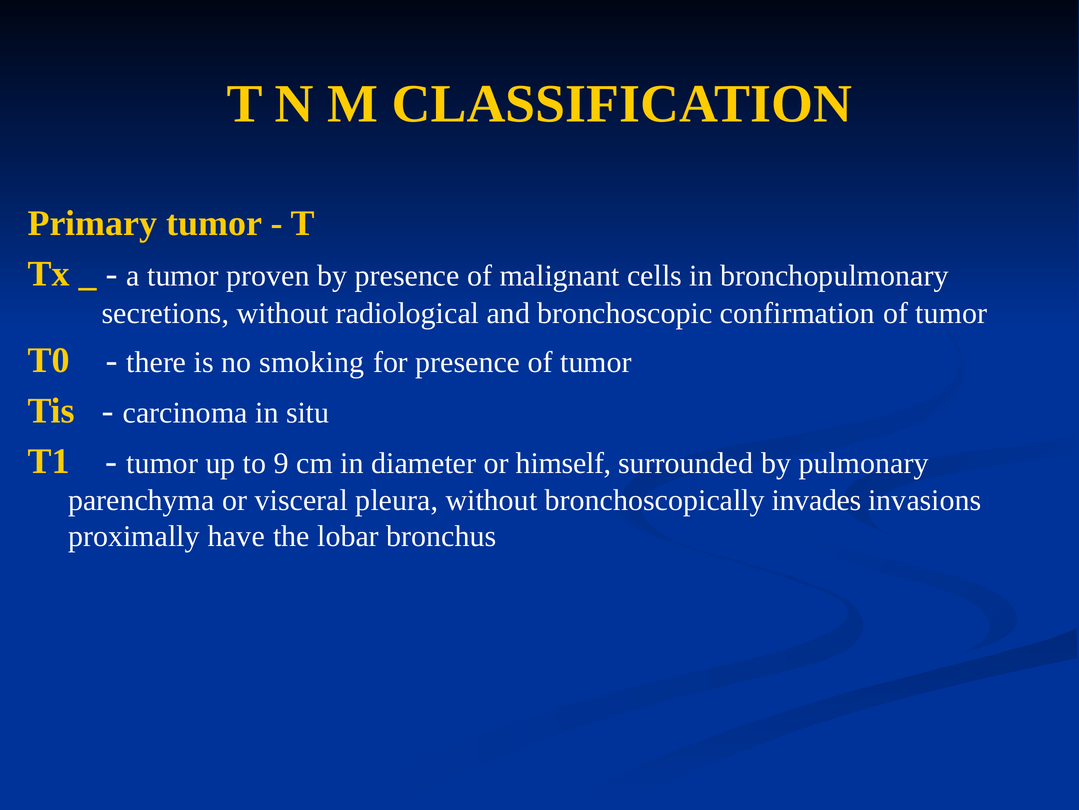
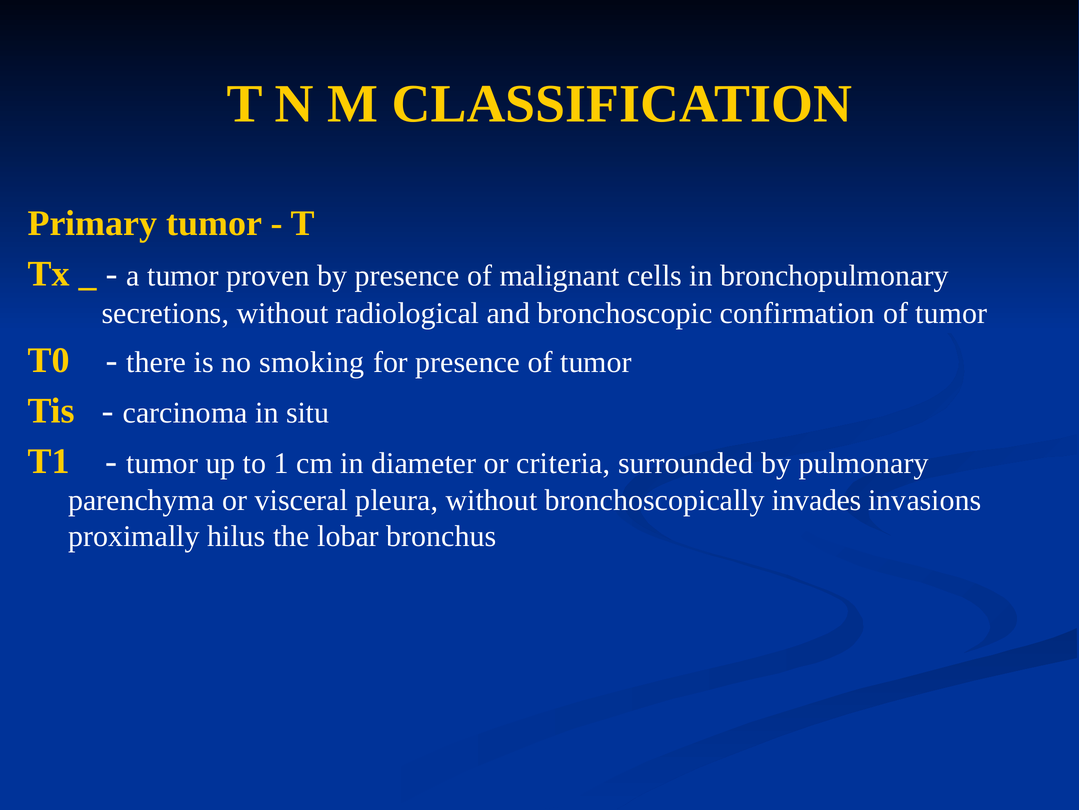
9: 9 -> 1
himself: himself -> criteria
have: have -> hilus
